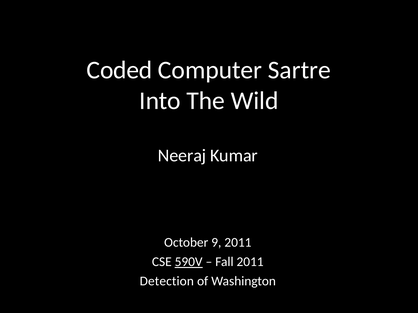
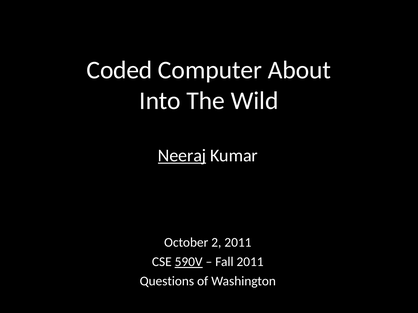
Sartre: Sartre -> About
Neeraj underline: none -> present
9: 9 -> 2
Detection: Detection -> Questions
